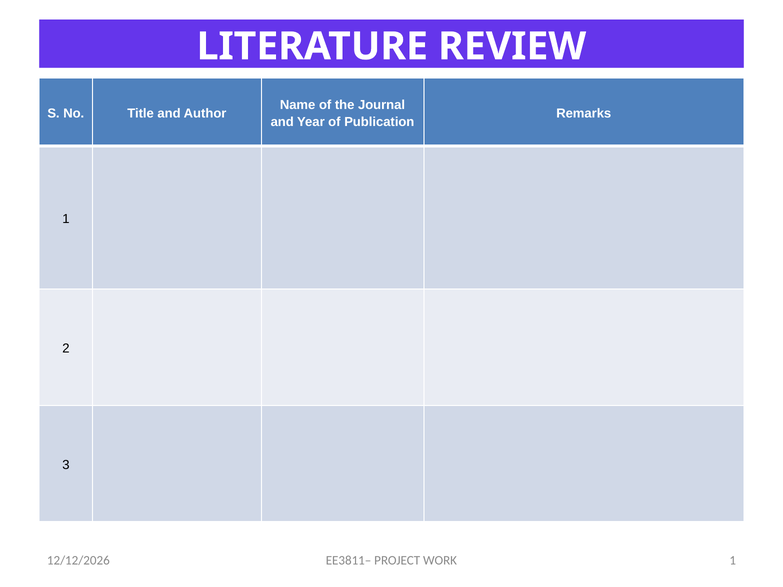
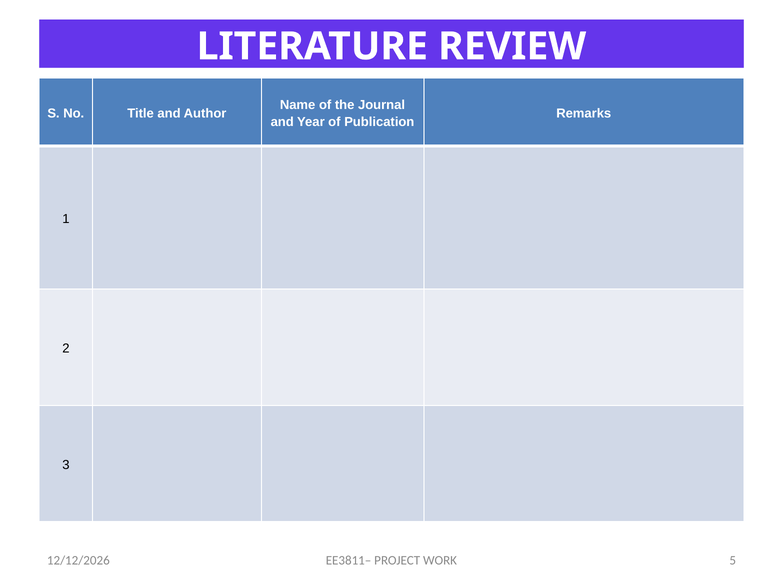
1 at (733, 561): 1 -> 5
